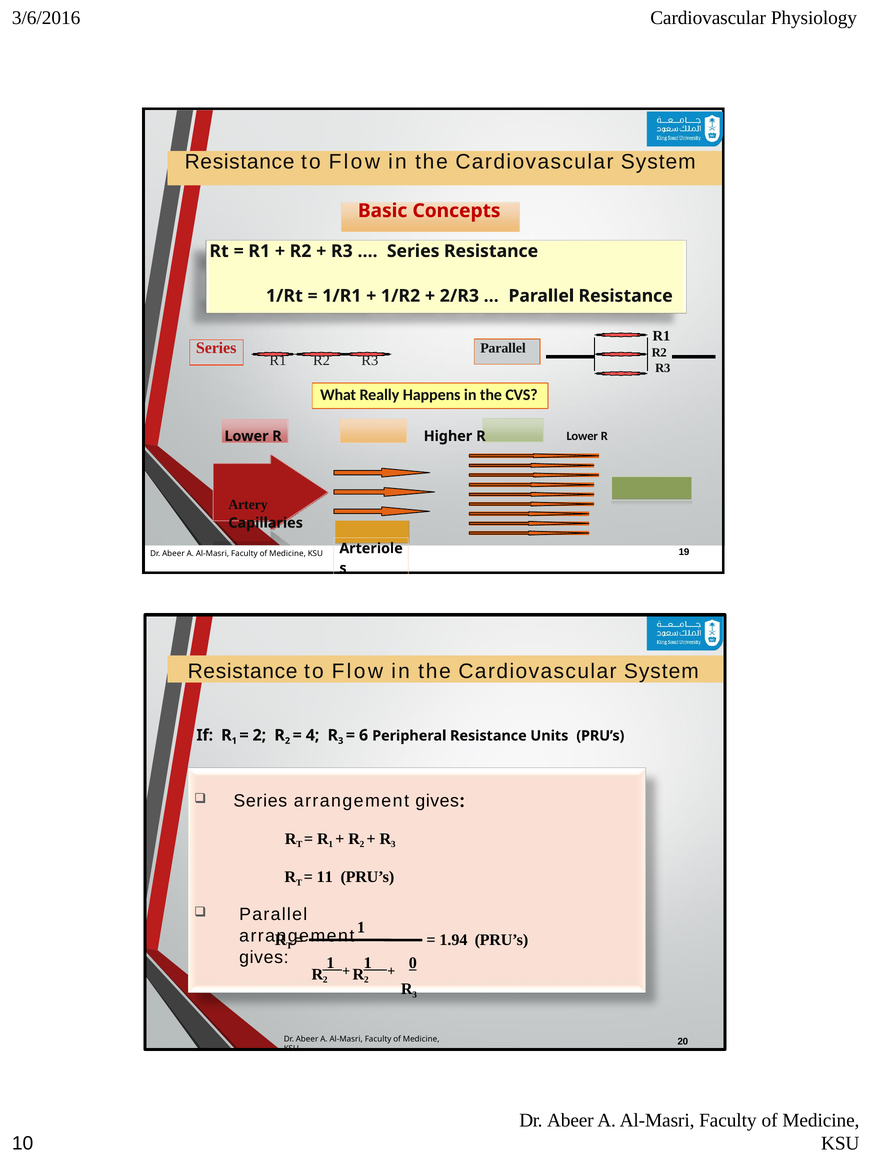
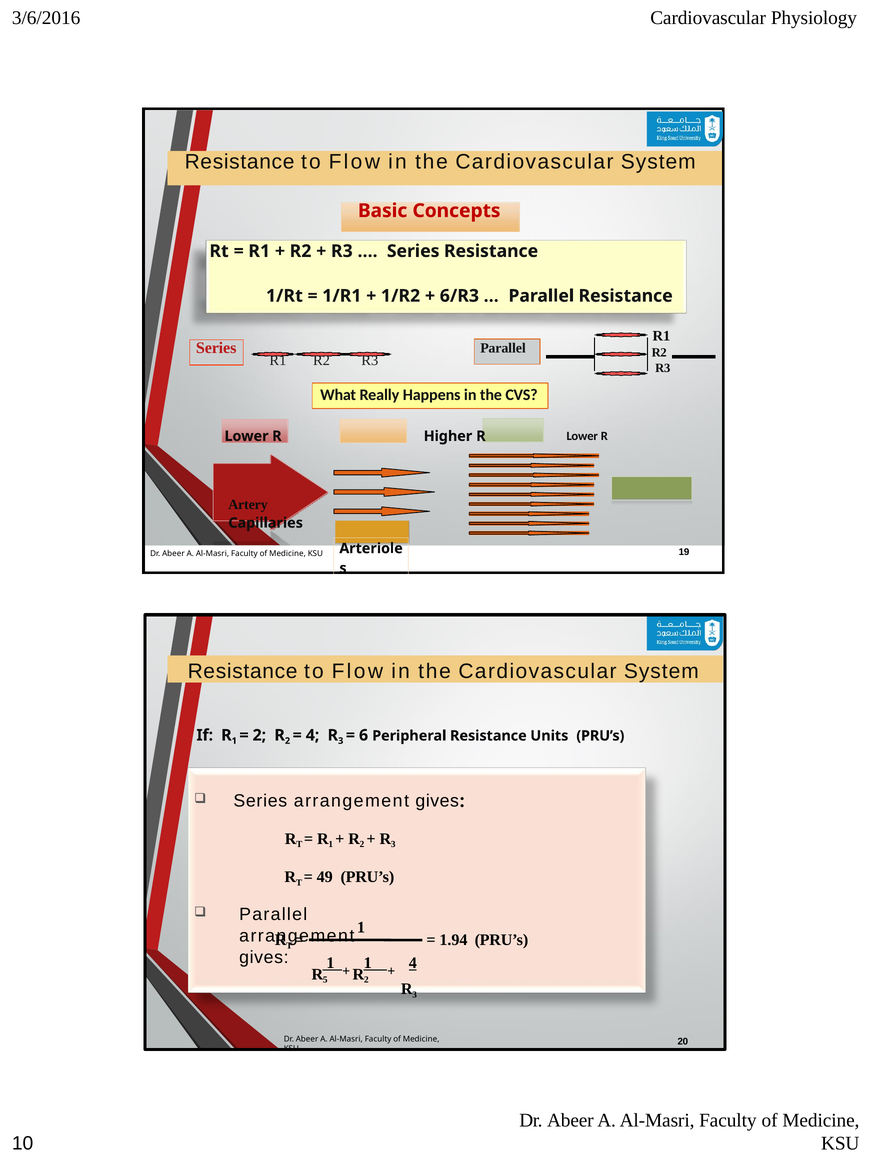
2/R3: 2/R3 -> 6/R3
11: 11 -> 49
0 at (413, 963): 0 -> 4
2 at (325, 980): 2 -> 5
